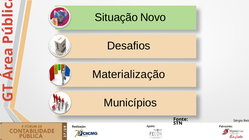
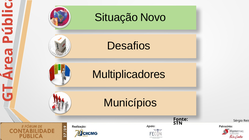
Materialização: Materialização -> Multiplicadores
